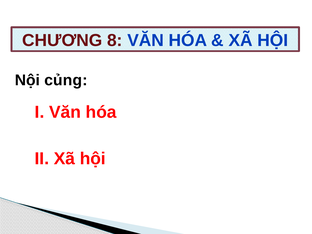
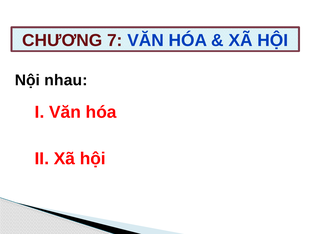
8: 8 -> 7
củng: củng -> nhau
